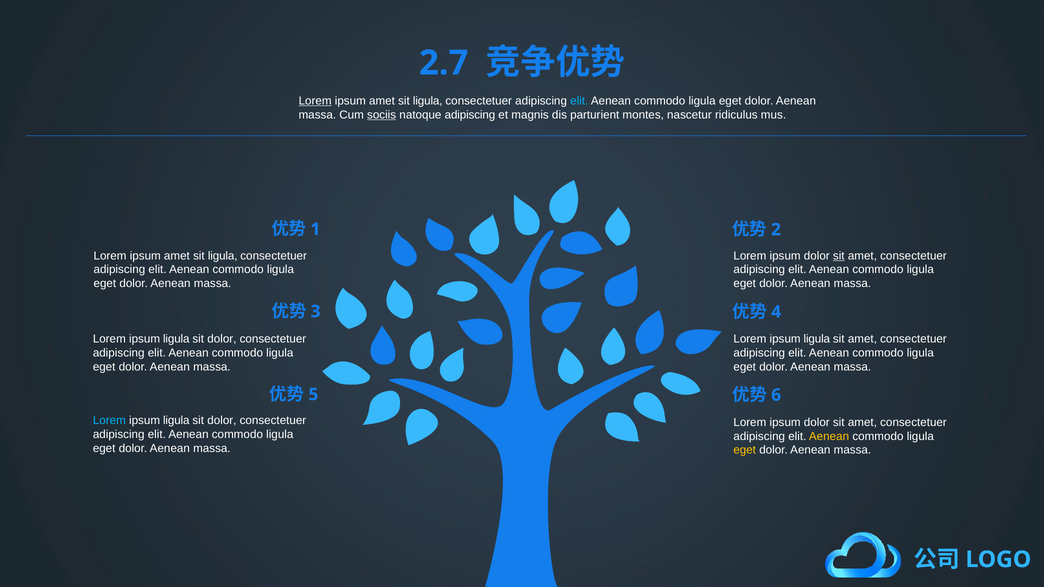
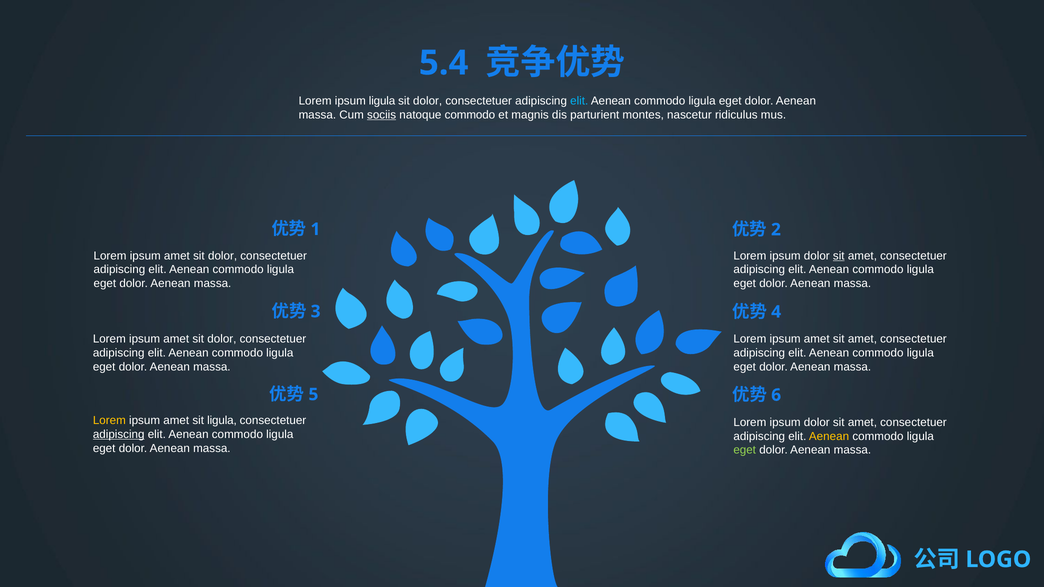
2.7: 2.7 -> 5.4
Lorem at (315, 101) underline: present -> none
amet at (382, 101): amet -> ligula
ligula at (428, 101): ligula -> dolor
natoque adipiscing: adipiscing -> commodo
ligula at (223, 256): ligula -> dolor
ligula at (176, 339): ligula -> amet
ligula at (817, 339): ligula -> amet
Lorem at (109, 421) colour: light blue -> yellow
ligula at (176, 421): ligula -> amet
dolor at (222, 421): dolor -> ligula
adipiscing at (119, 435) underline: none -> present
eget at (745, 450) colour: yellow -> light green
